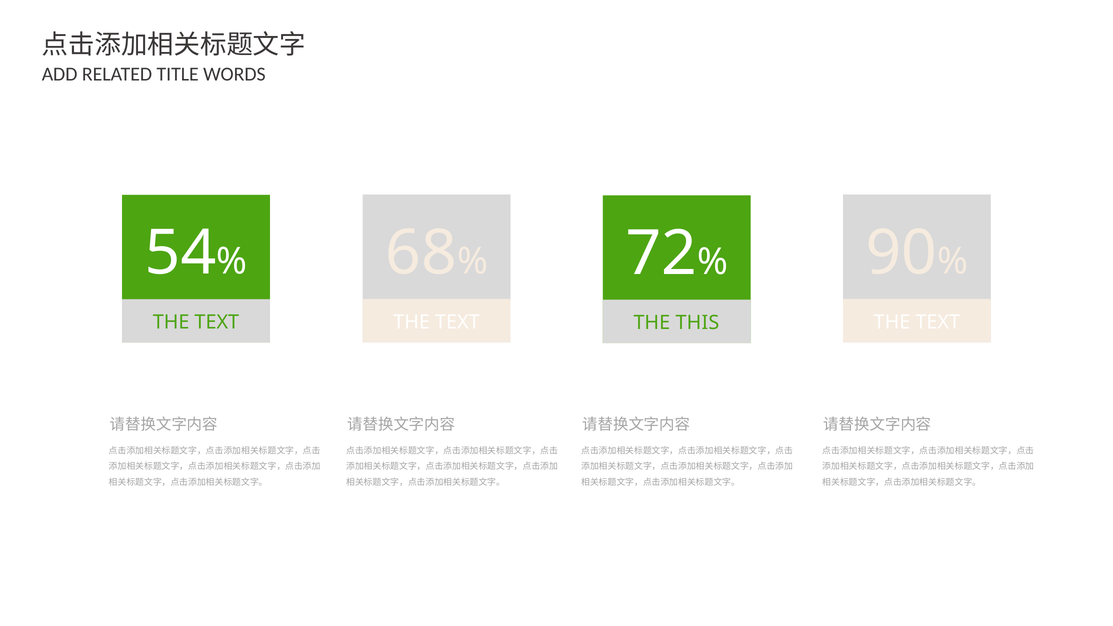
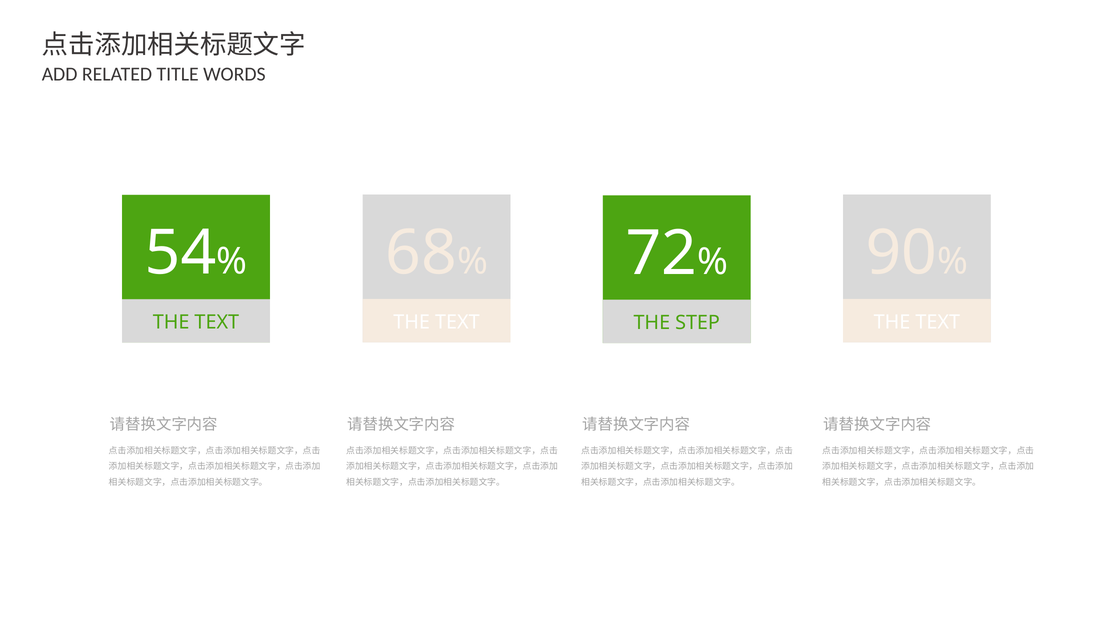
THIS: THIS -> STEP
